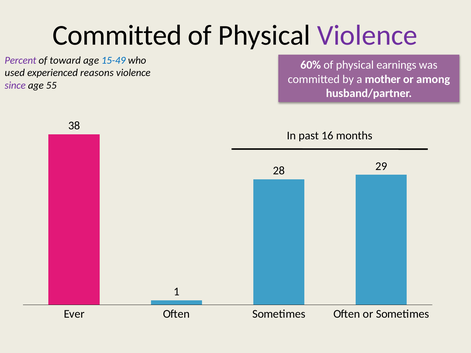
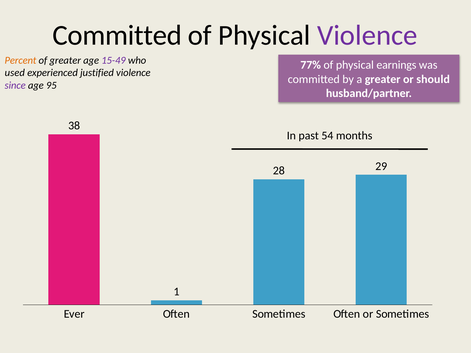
Percent colour: purple -> orange
of toward: toward -> greater
15-49 colour: blue -> purple
60%: 60% -> 77%
reasons: reasons -> justified
a mother: mother -> greater
among: among -> should
55: 55 -> 95
16: 16 -> 54
